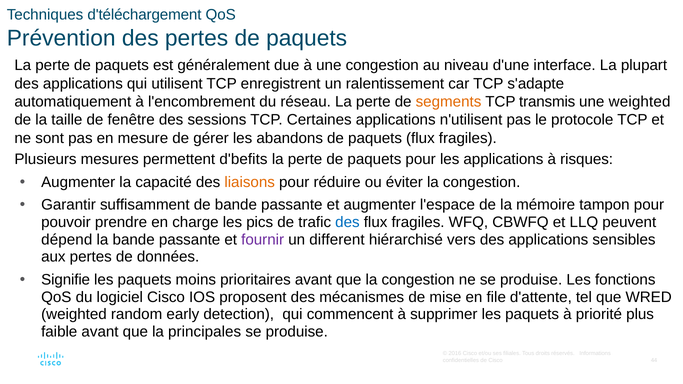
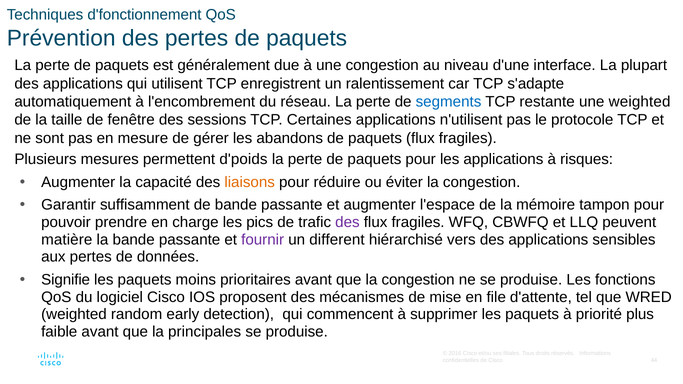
d'téléchargement: d'téléchargement -> d'fonctionnement
segments colour: orange -> blue
transmis: transmis -> restante
d'befits: d'befits -> d'poids
des at (347, 222) colour: blue -> purple
dépend: dépend -> matière
